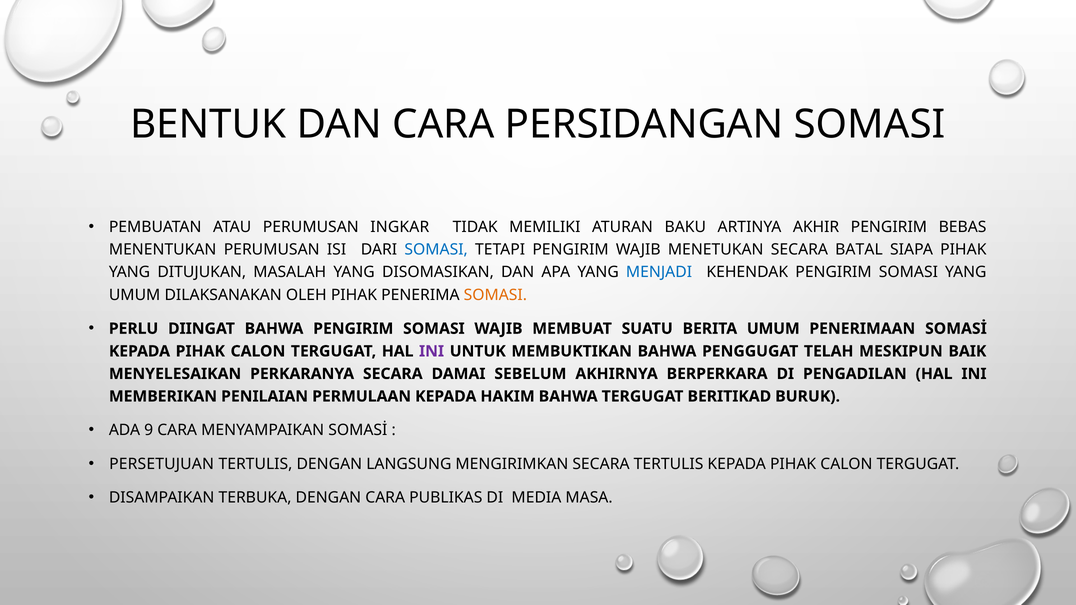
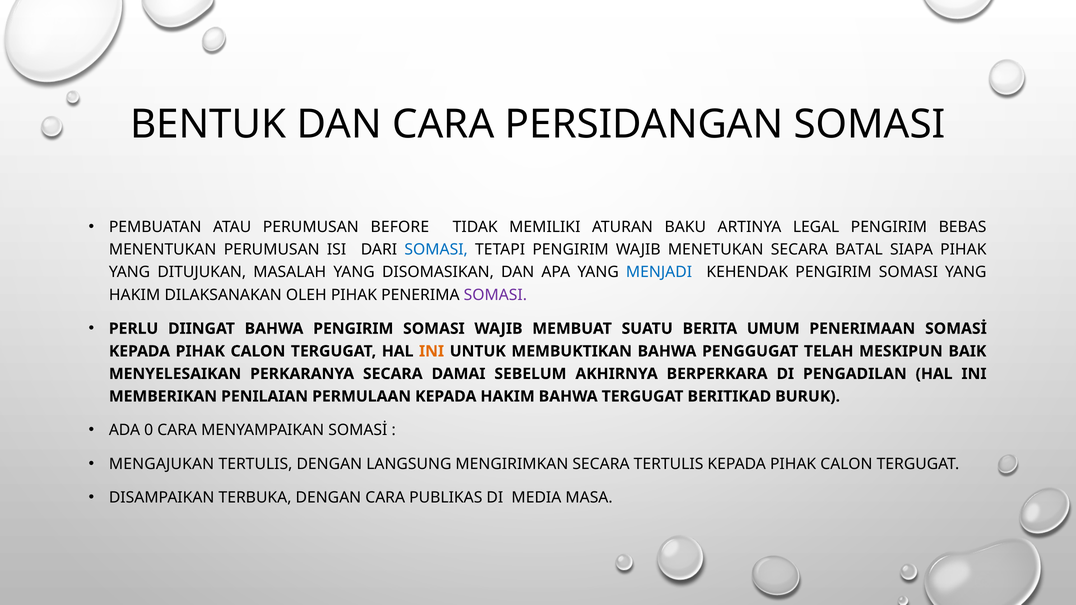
INGKAR: INGKAR -> BEFORE
AKHIR: AKHIR -> LEGAL
UMUM at (135, 295): UMUM -> HAKIM
SOMASI at (495, 295) colour: orange -> purple
INI at (432, 351) colour: purple -> orange
9: 9 -> 0
PERSETUJUAN: PERSETUJUAN -> MENGAJUKAN
